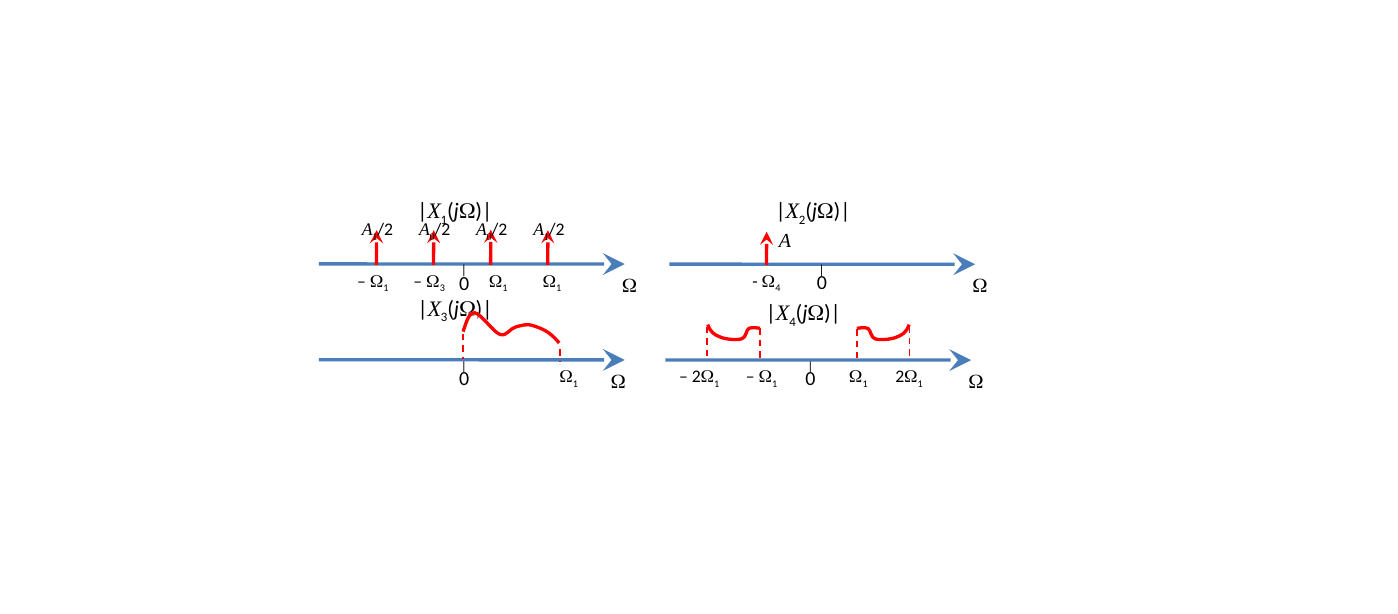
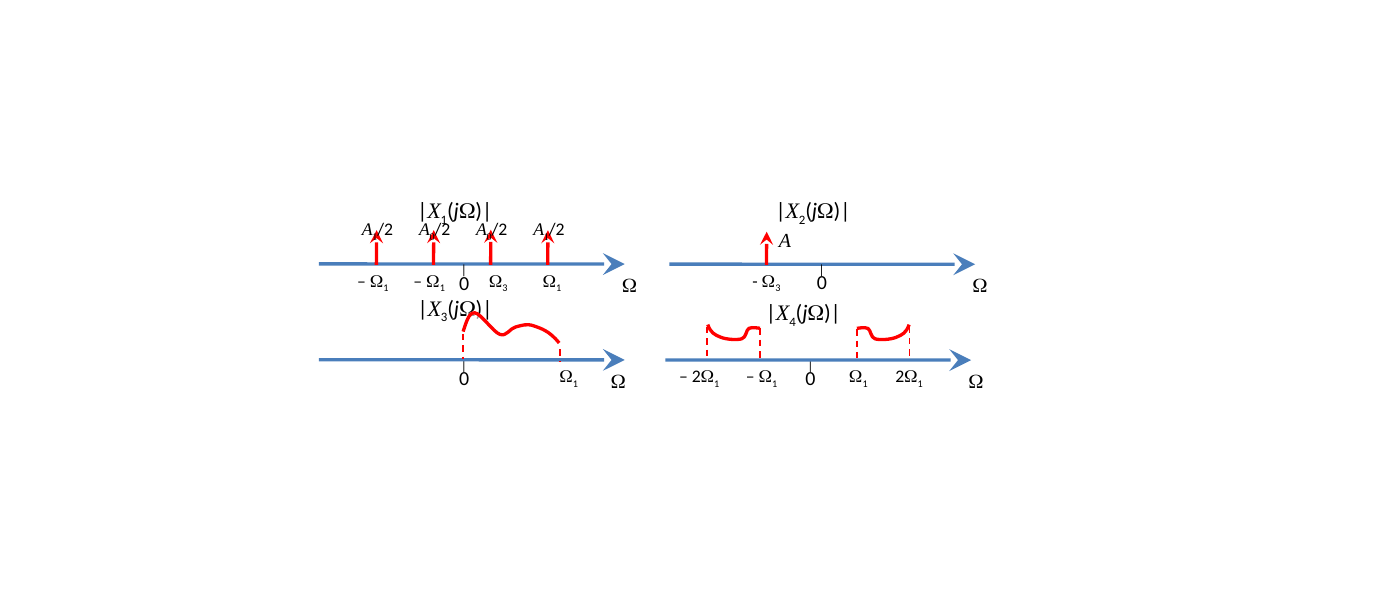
3 at (442, 288): 3 -> 1
4 at (778, 288): 4 -> 3
1 at (505, 288): 1 -> 3
